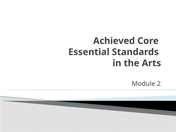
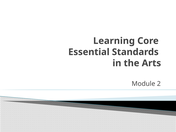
Achieved: Achieved -> Learning
